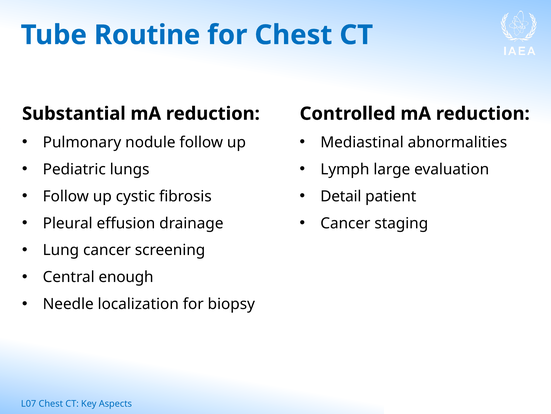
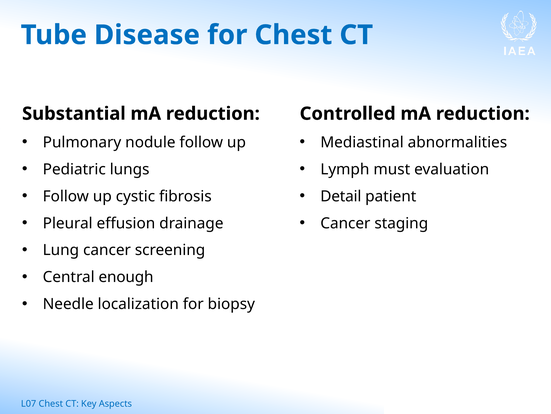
Routine: Routine -> Disease
large: large -> must
